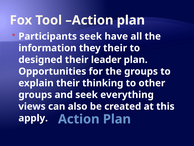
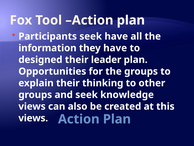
they their: their -> have
everything: everything -> knowledge
apply at (33, 118): apply -> views
